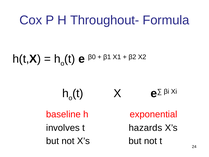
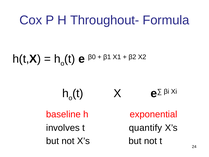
hazards: hazards -> quantify
